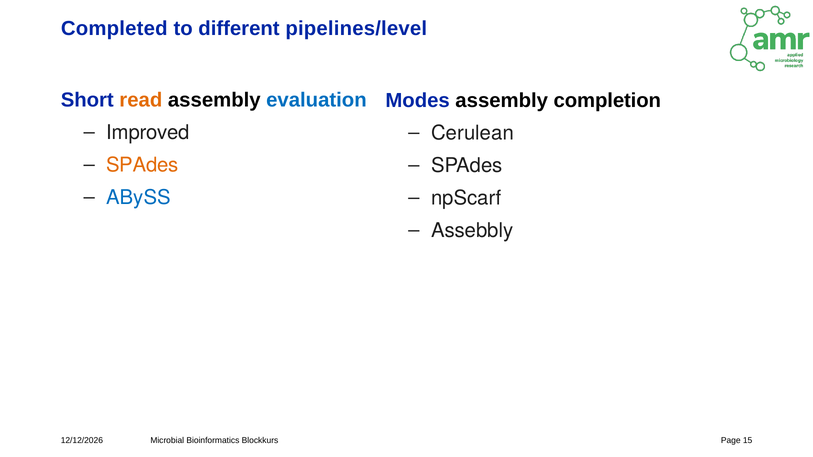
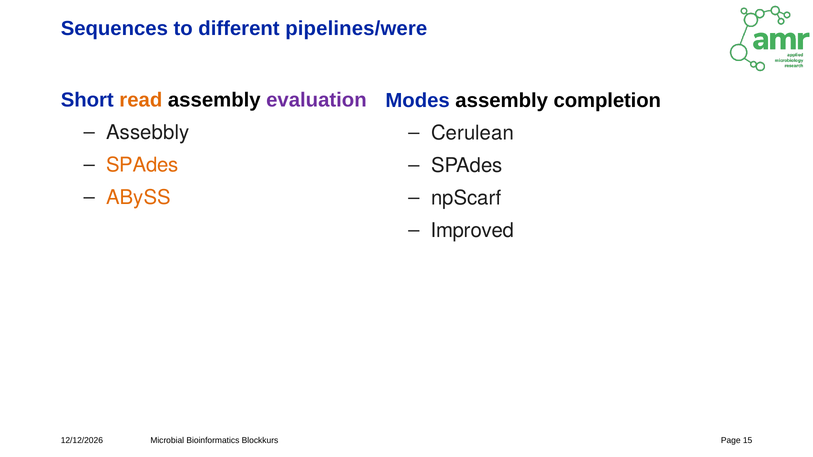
Completed: Completed -> Sequences
pipelines/level: pipelines/level -> pipelines/were
evaluation colour: blue -> purple
Improved: Improved -> Assebbly
ABySS colour: blue -> orange
Assebbly: Assebbly -> Improved
